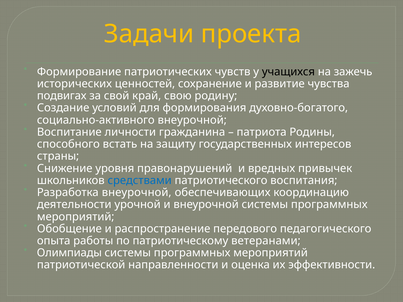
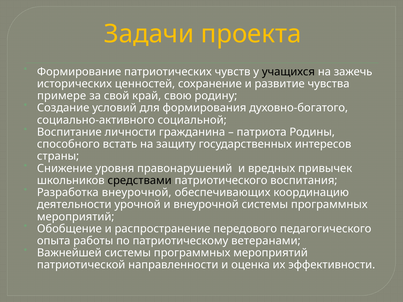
подвигах: подвигах -> примере
социально-активного внеурочной: внеурочной -> социальной
средствами colour: blue -> black
Олимпиады: Олимпиады -> Важнейшей
